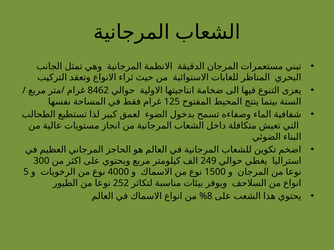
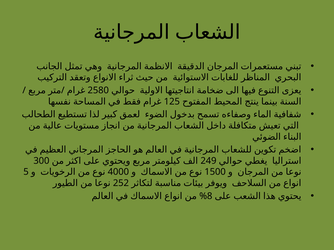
8462: 8462 -> 2580
